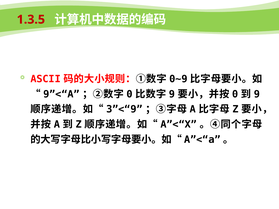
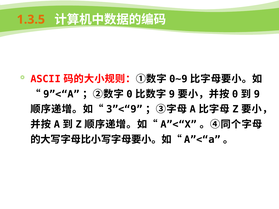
1.3.5 colour: red -> orange
